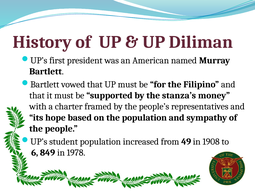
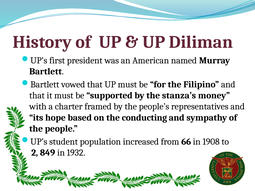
the population: population -> conducting
49: 49 -> 66
6: 6 -> 2
1978: 1978 -> 1932
